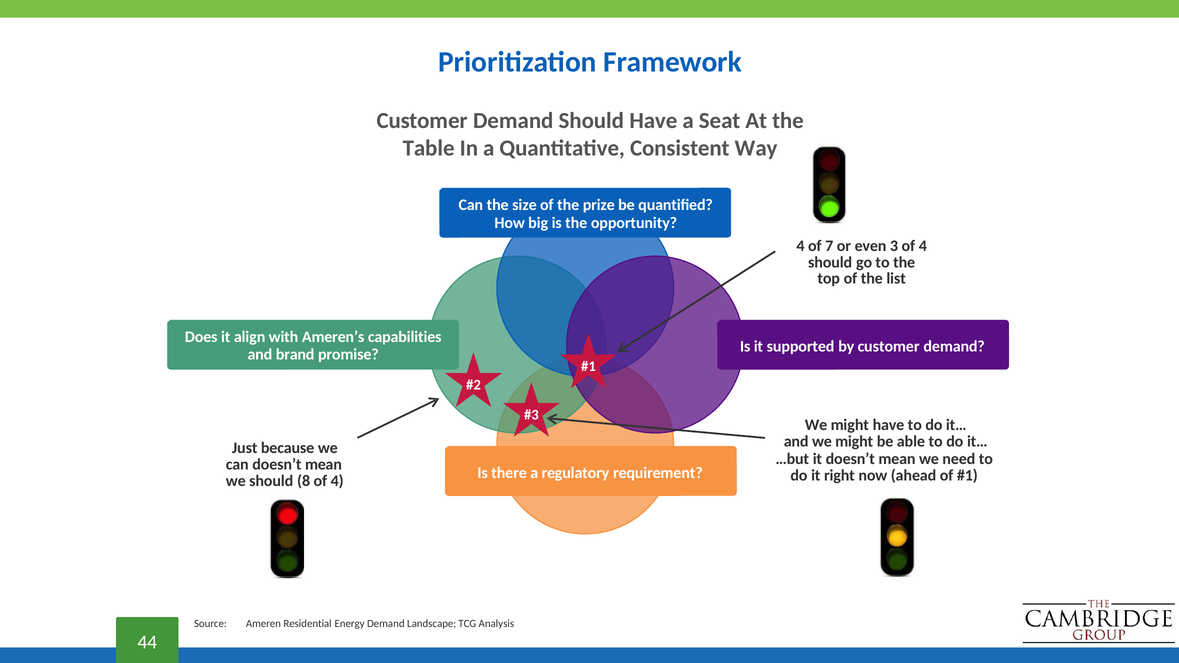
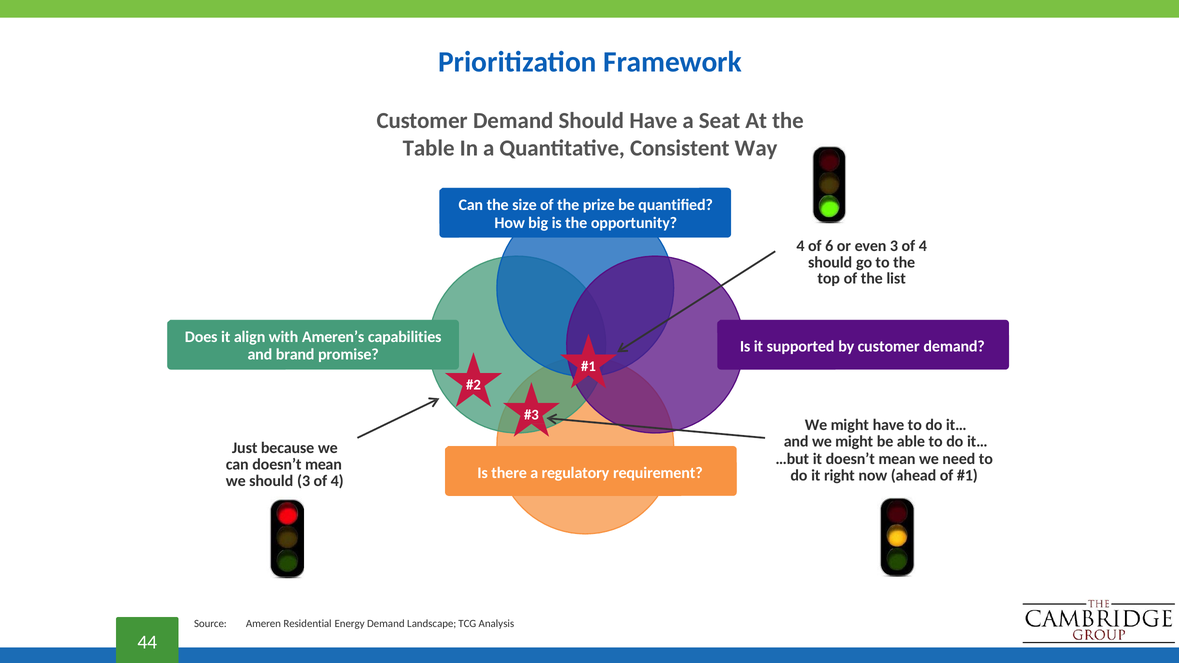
7: 7 -> 6
should 8: 8 -> 3
